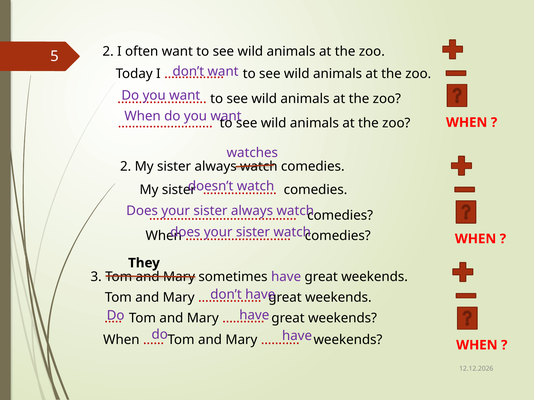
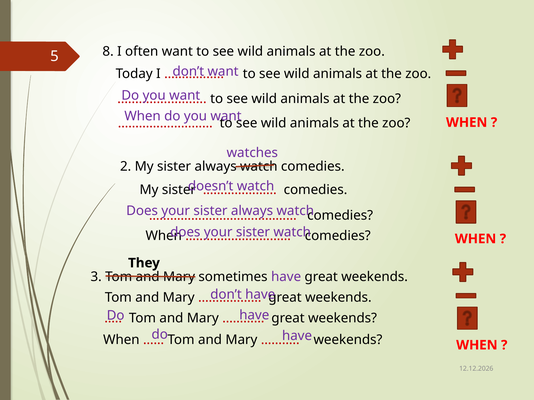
5 2: 2 -> 8
